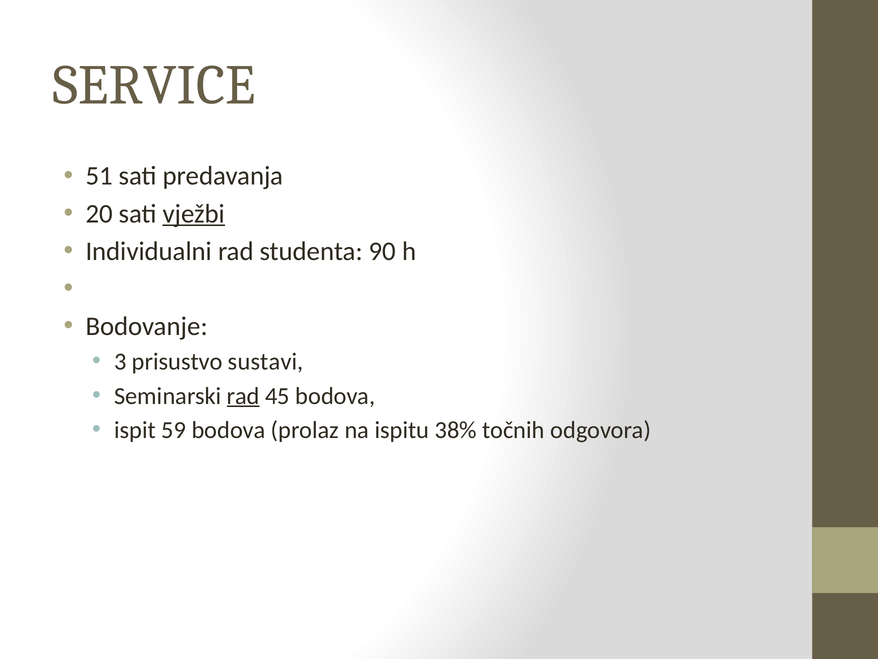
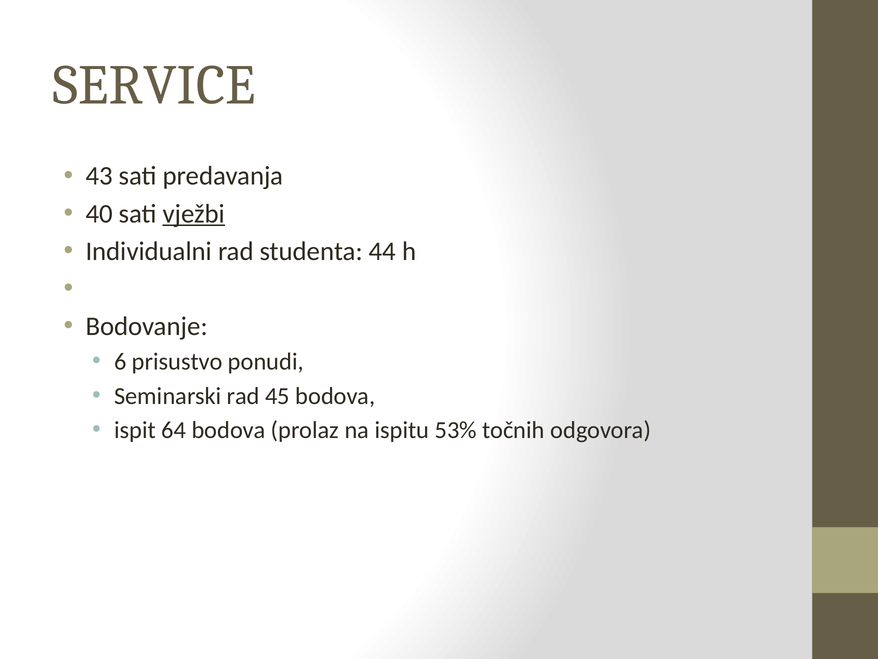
51: 51 -> 43
20: 20 -> 40
90: 90 -> 44
3: 3 -> 6
sustavi: sustavi -> ponudi
rad at (243, 396) underline: present -> none
59: 59 -> 64
38%: 38% -> 53%
